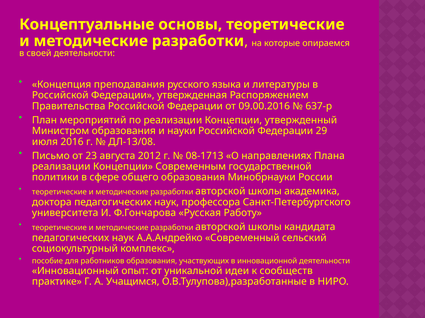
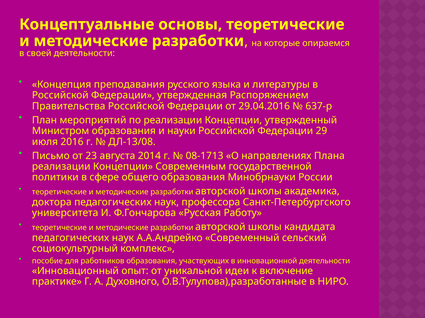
09.00.2016: 09.00.2016 -> 29.04.2016
2012: 2012 -> 2014
сообществ: сообществ -> включение
Учащимся: Учащимся -> Духовного
